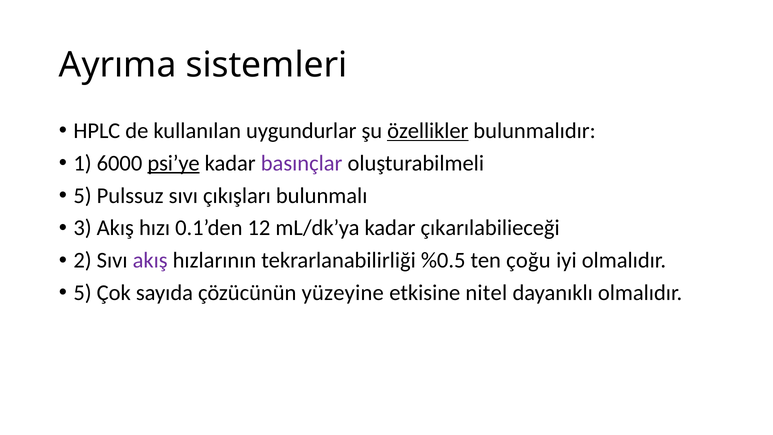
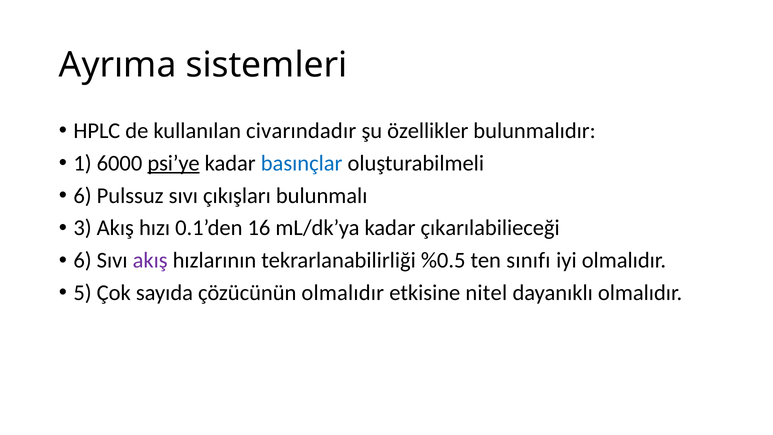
uygundurlar: uygundurlar -> civarındadır
özellikler underline: present -> none
basınçlar colour: purple -> blue
5 at (83, 196): 5 -> 6
12: 12 -> 16
2 at (83, 260): 2 -> 6
çoğu: çoğu -> sınıfı
çözücünün yüzeyine: yüzeyine -> olmalıdır
